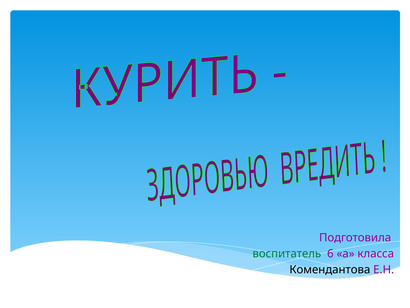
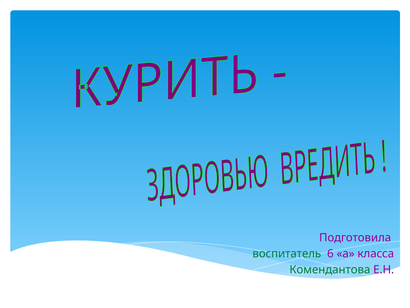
Комендантова colour: black -> green
